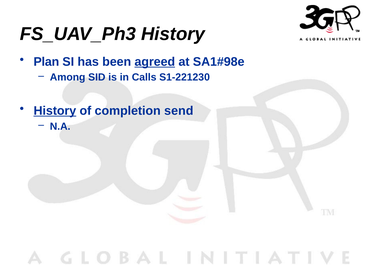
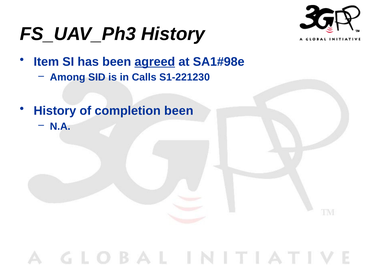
Plan: Plan -> Item
History at (55, 111) underline: present -> none
completion send: send -> been
